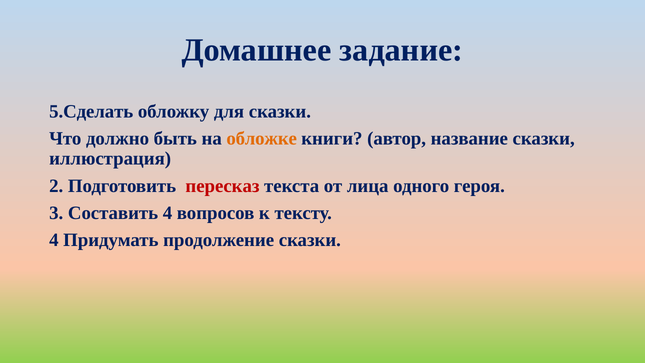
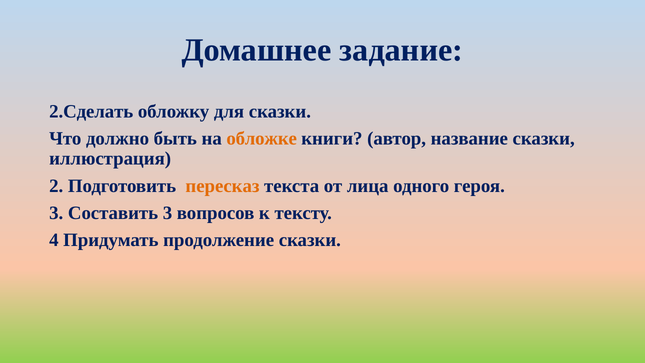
5.Сделать: 5.Сделать -> 2.Сделать
пересказ colour: red -> orange
Составить 4: 4 -> 3
